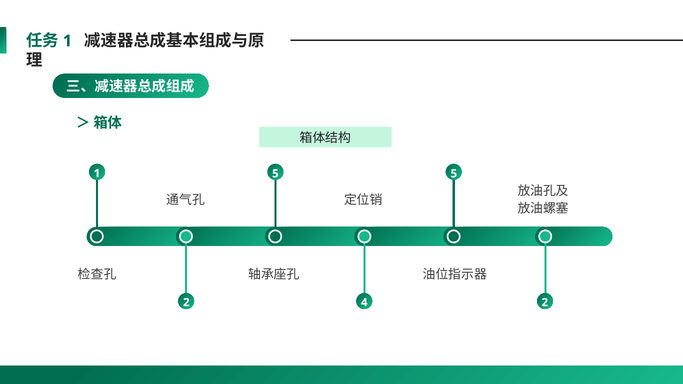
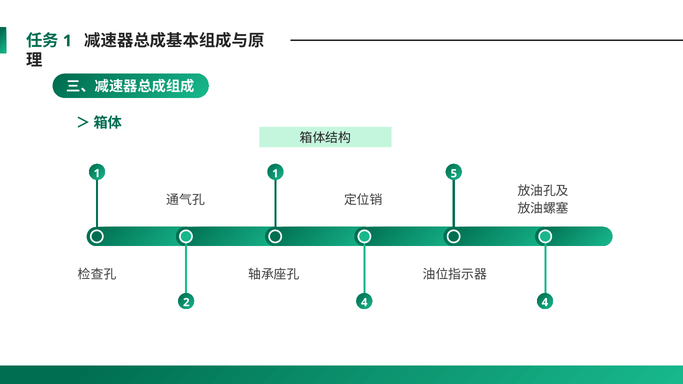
1 5: 5 -> 1
4 2: 2 -> 4
